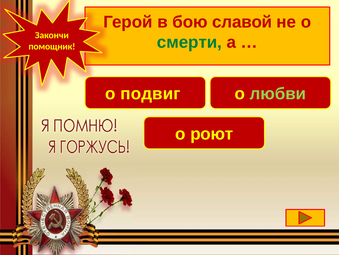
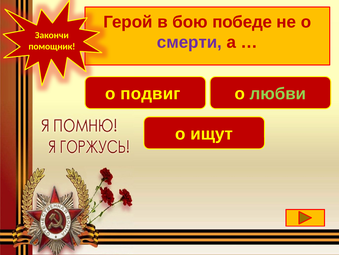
славой: славой -> победе
смерти colour: green -> purple
роют: роют -> ищут
